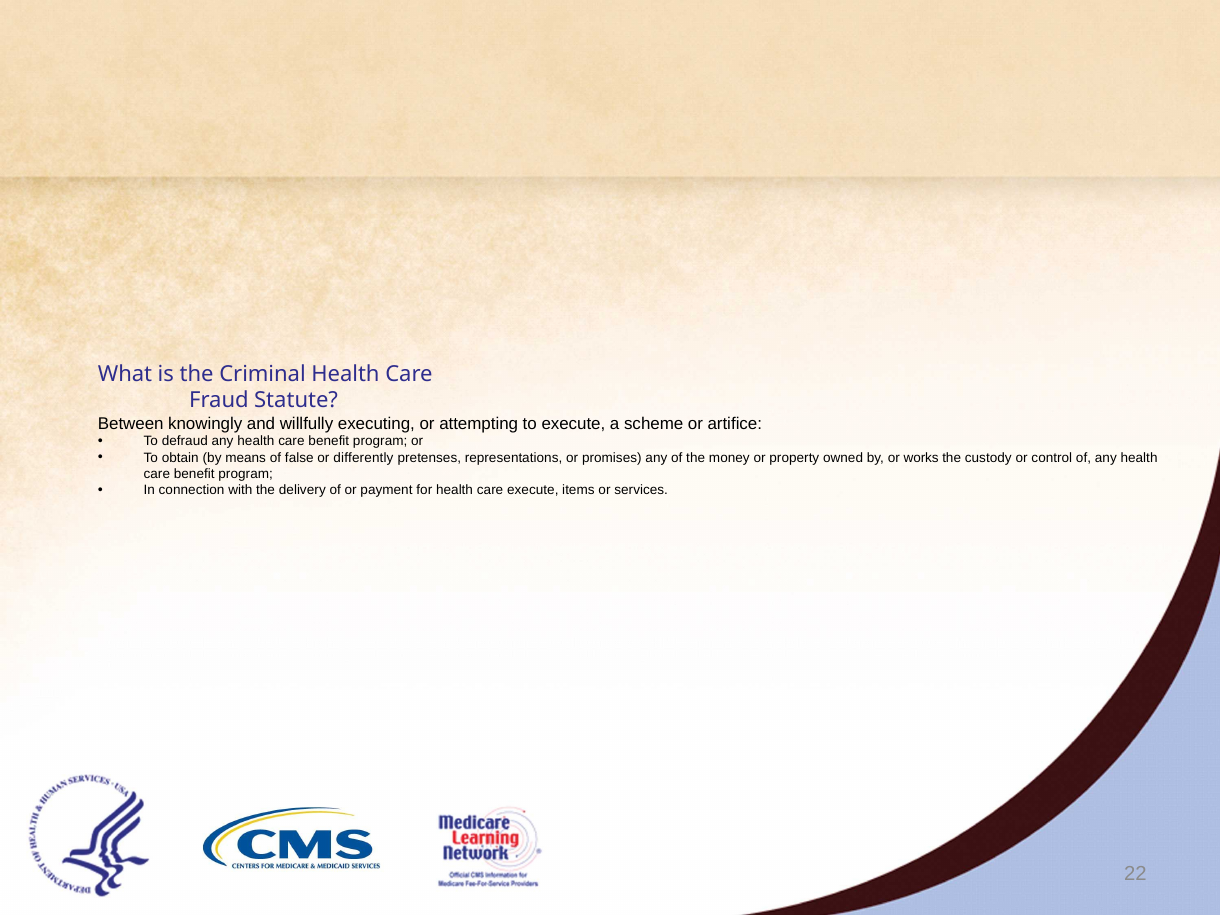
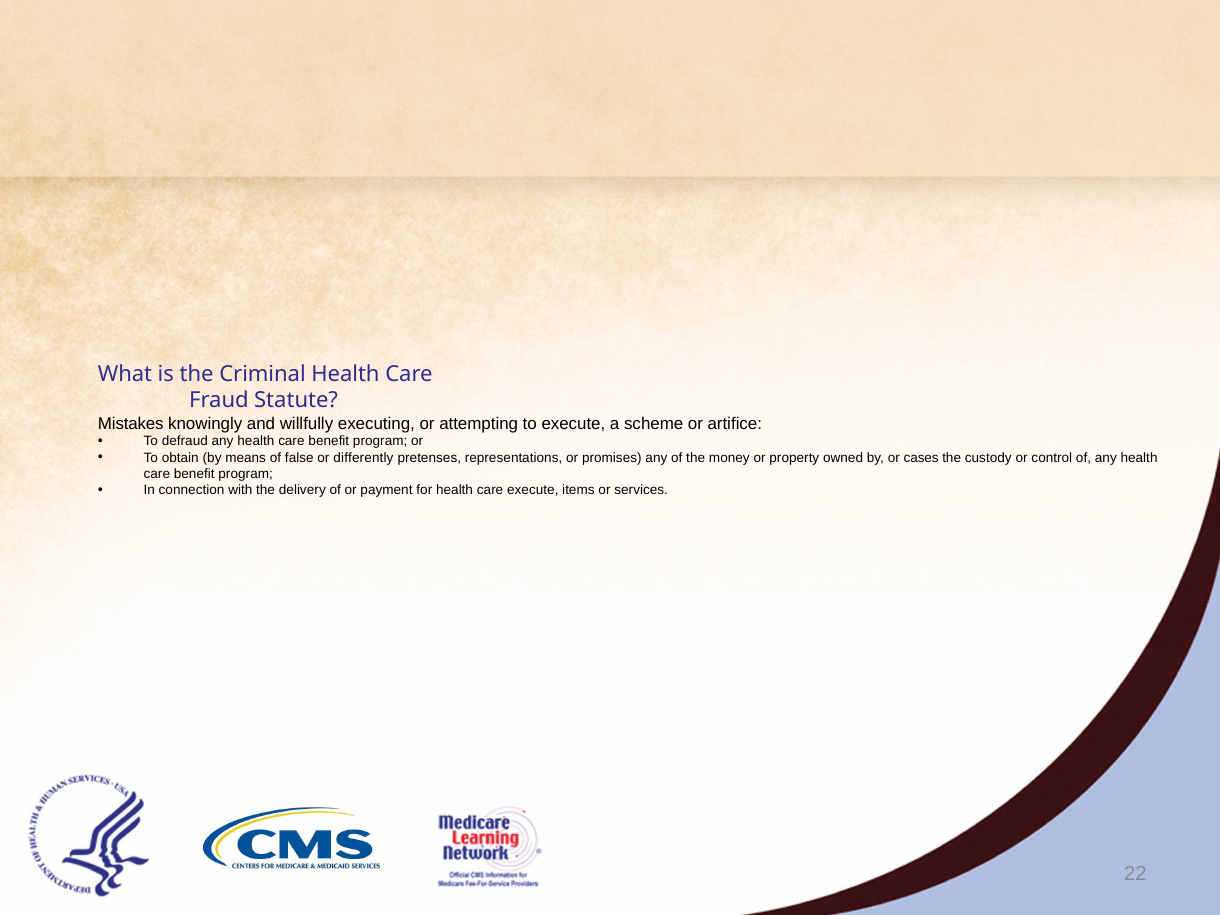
Between: Between -> Mistakes
works: works -> cases
